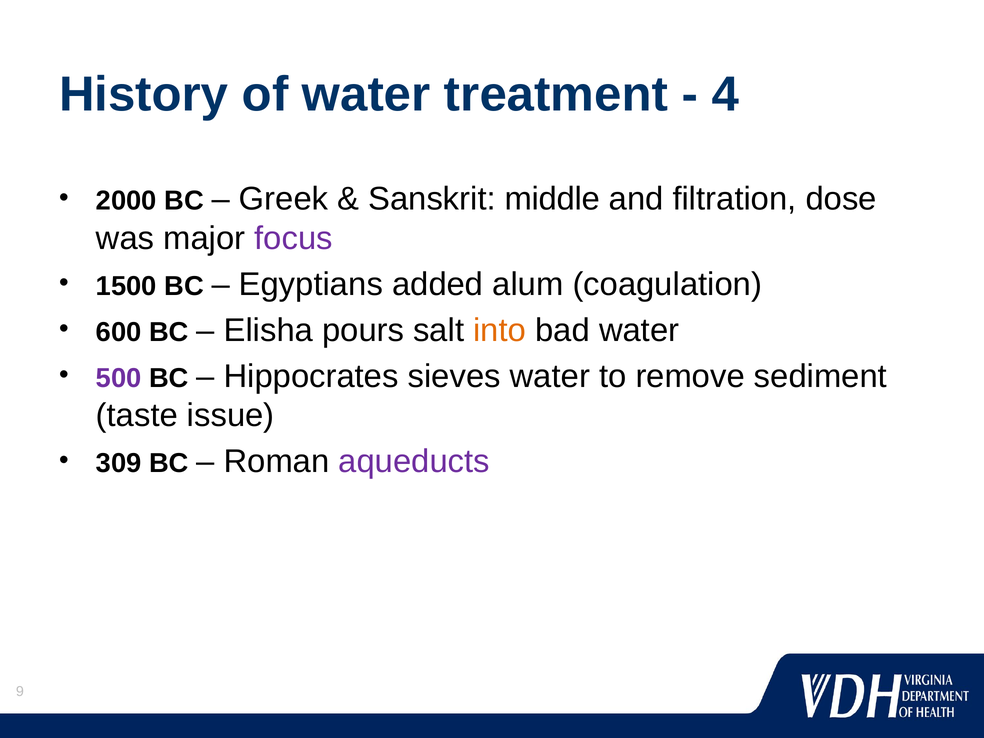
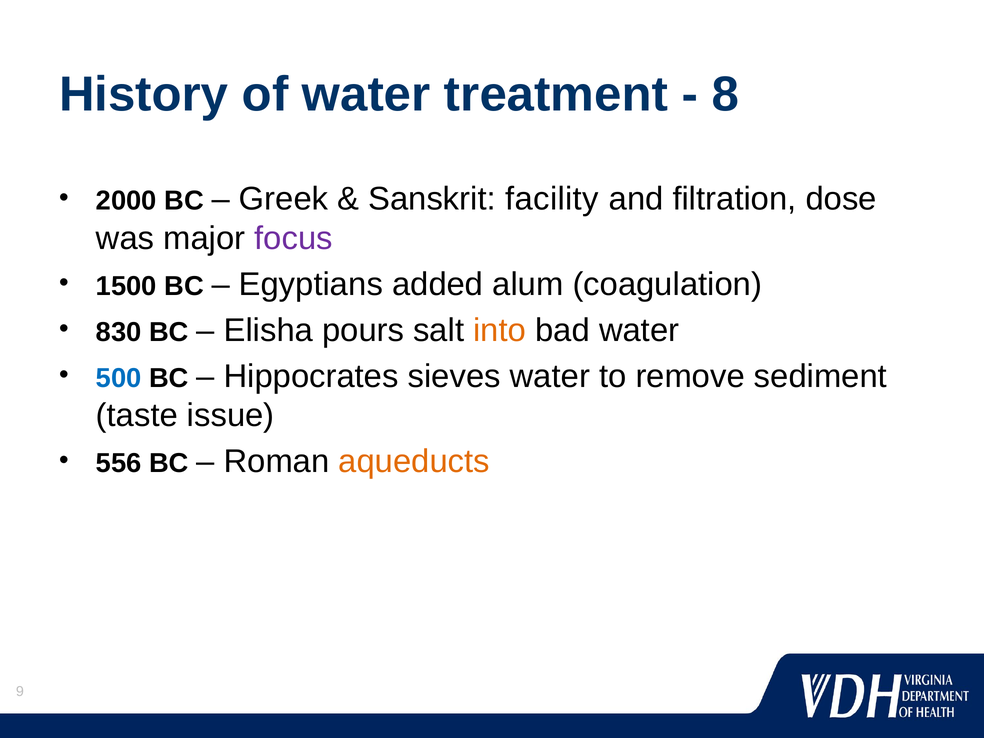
4: 4 -> 8
middle: middle -> facility
600: 600 -> 830
500 colour: purple -> blue
309: 309 -> 556
aqueducts colour: purple -> orange
